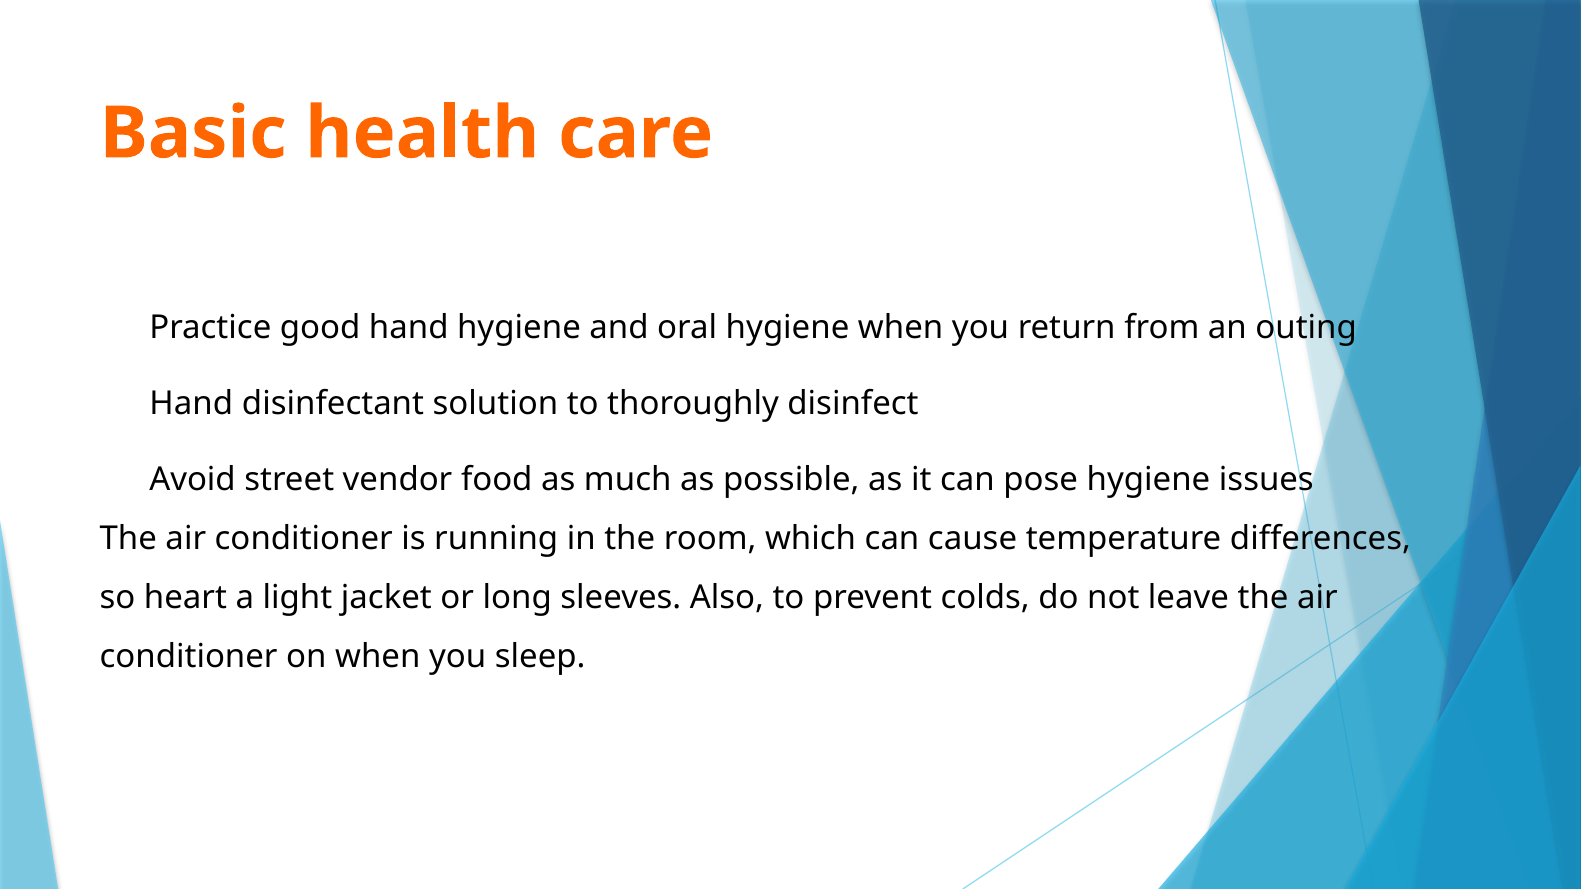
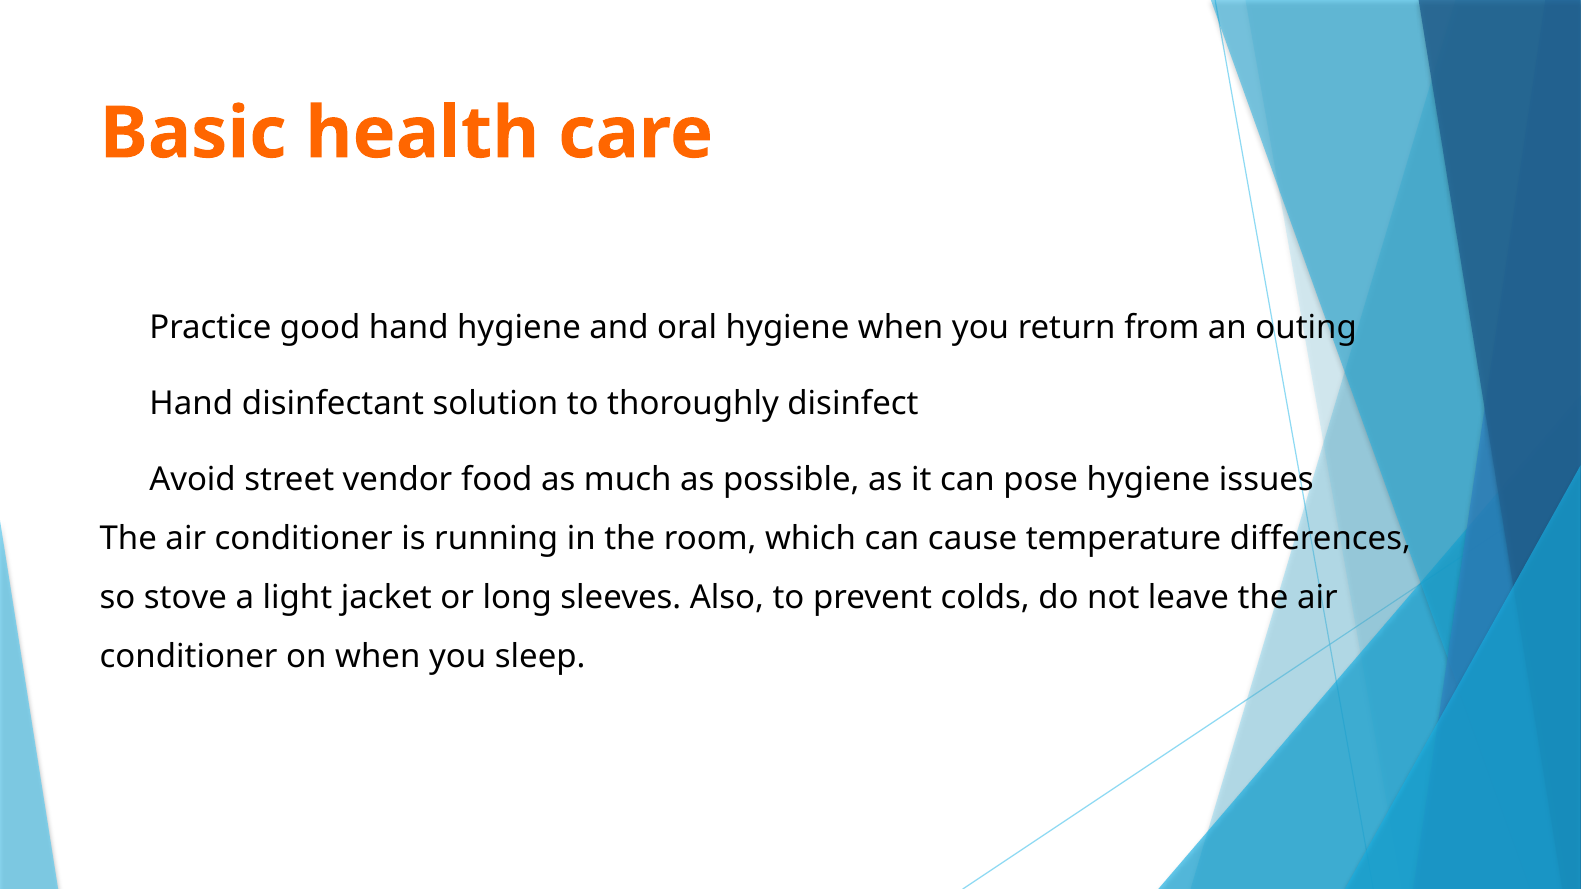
heart: heart -> stove
